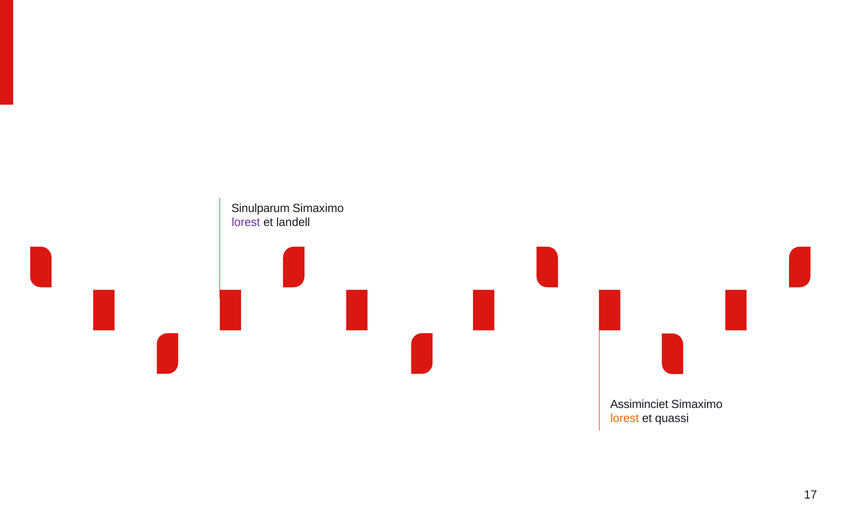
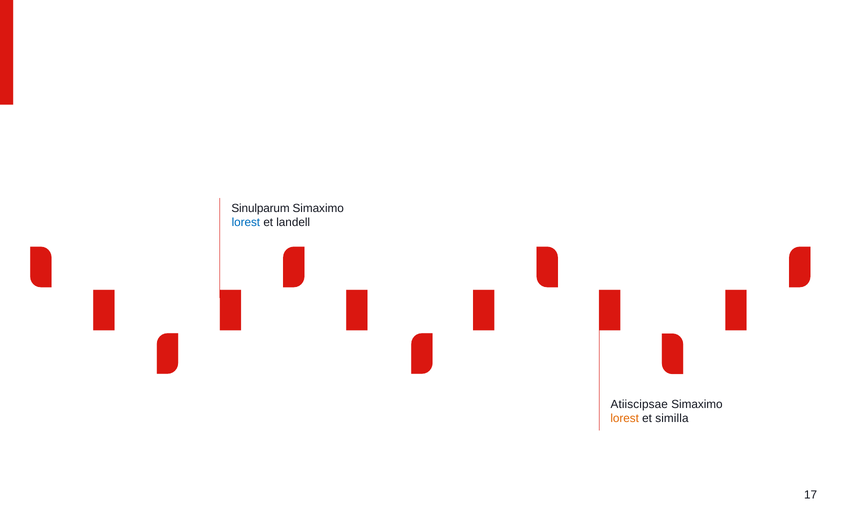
lorest at (246, 222) colour: purple -> blue
Assiminciet: Assiminciet -> Atiiscipsae
quassi: quassi -> similla
